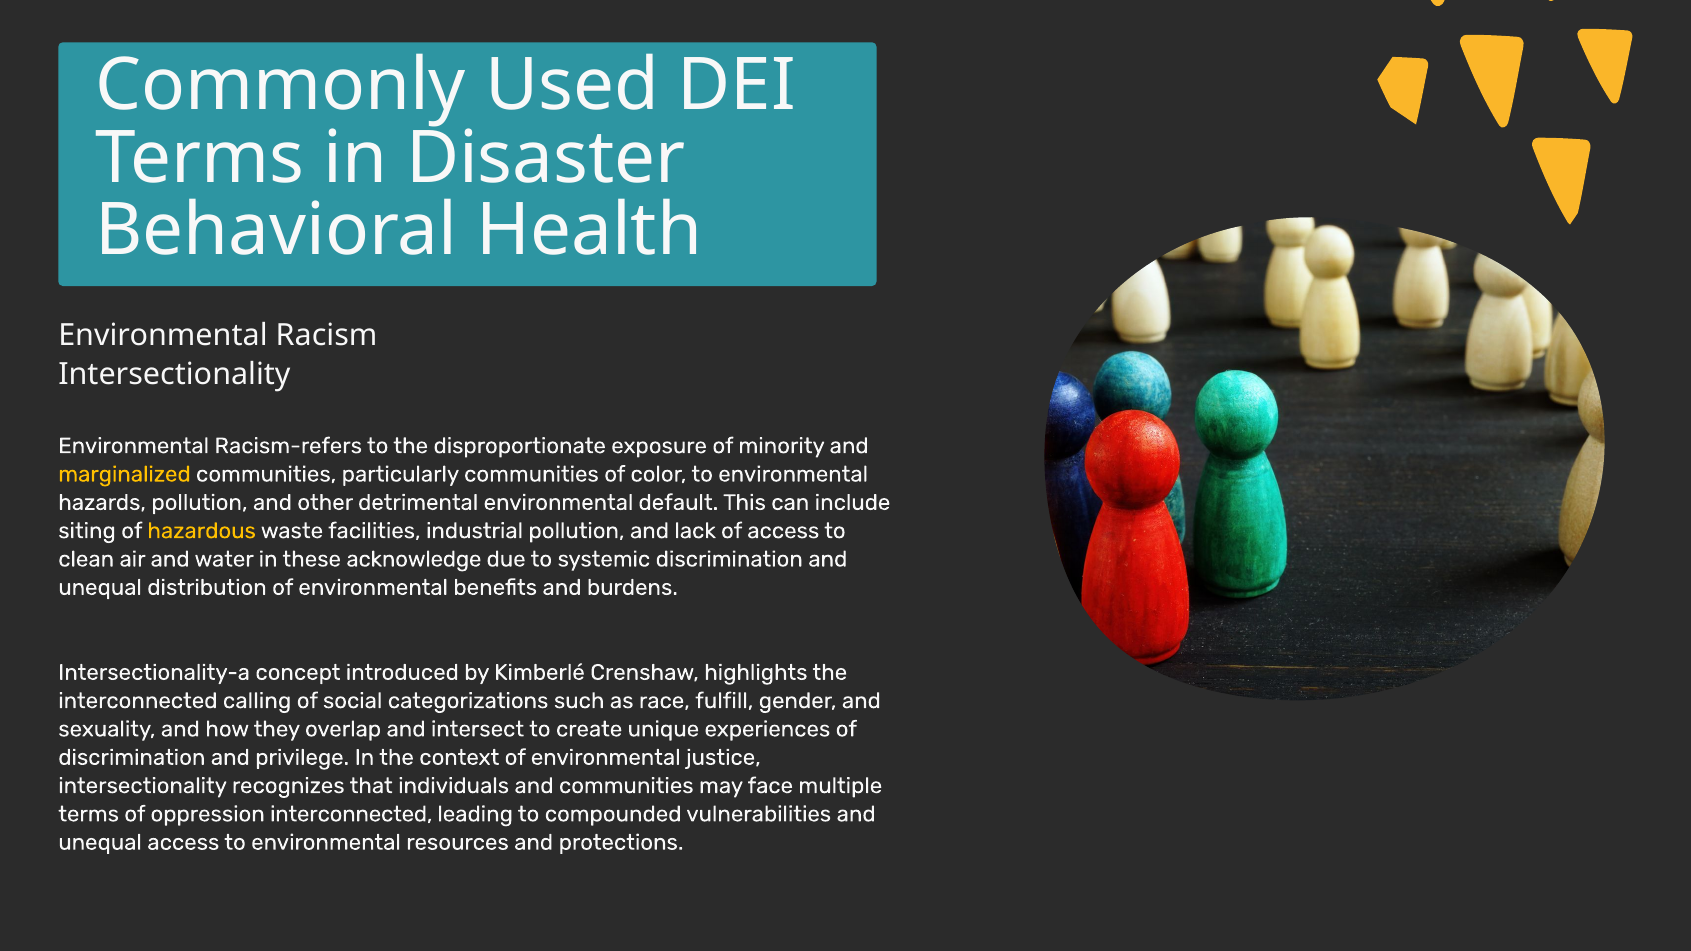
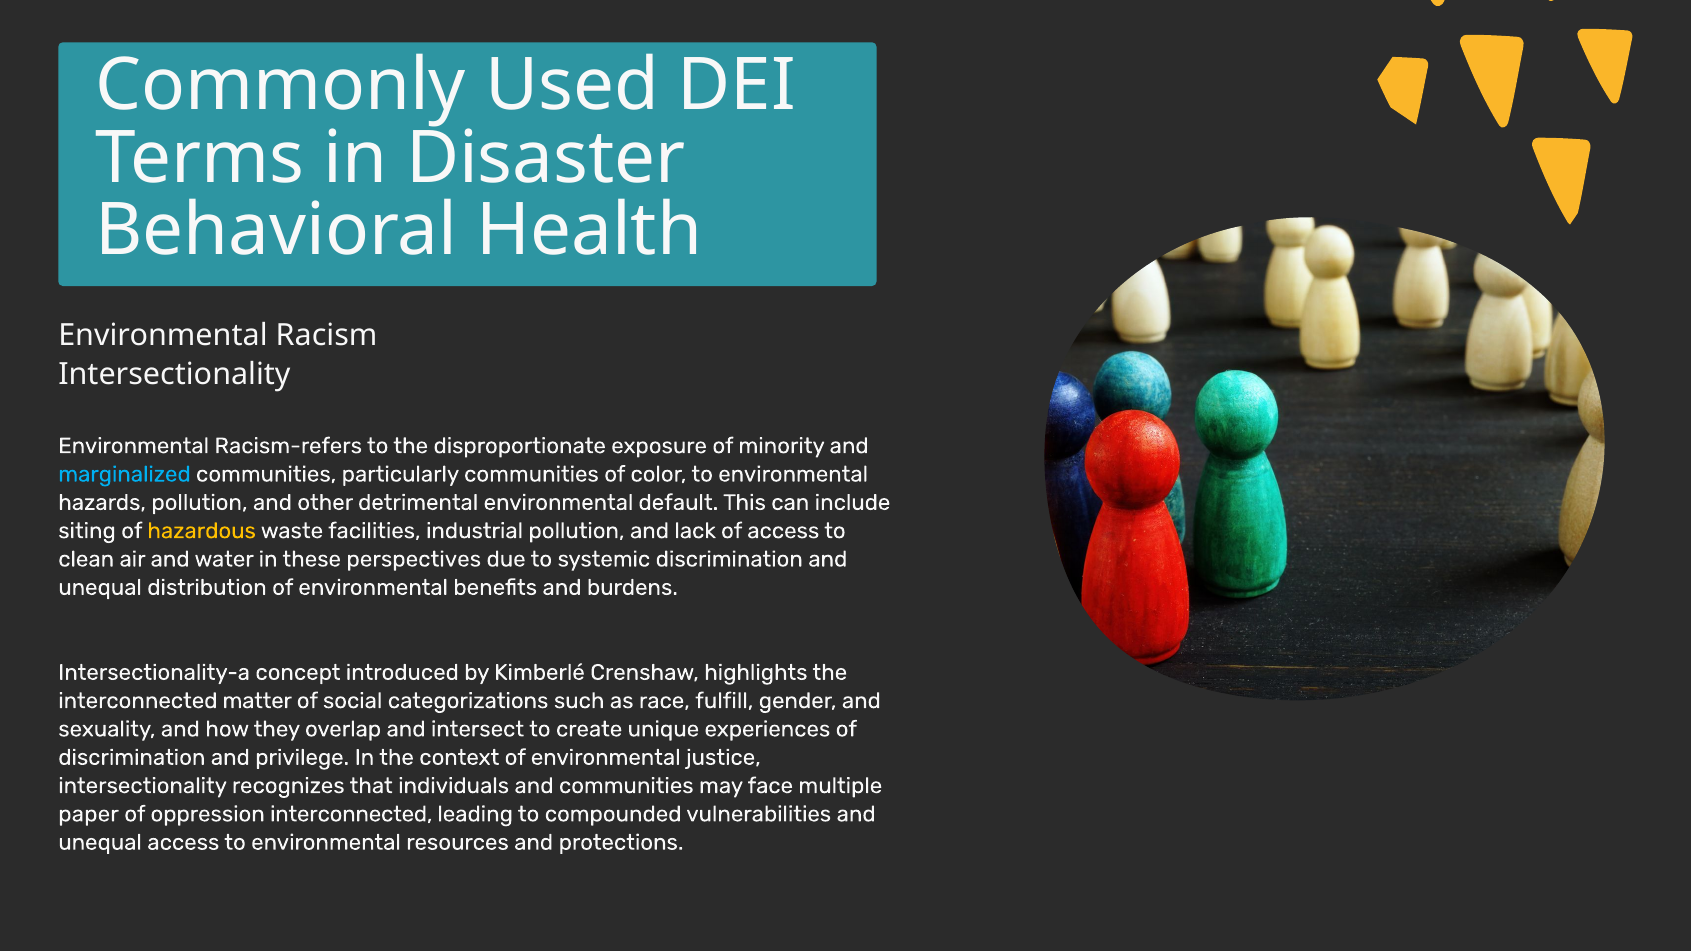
marginalized colour: yellow -> light blue
acknowledge: acknowledge -> perspectives
calling: calling -> matter
terms at (89, 814): terms -> paper
